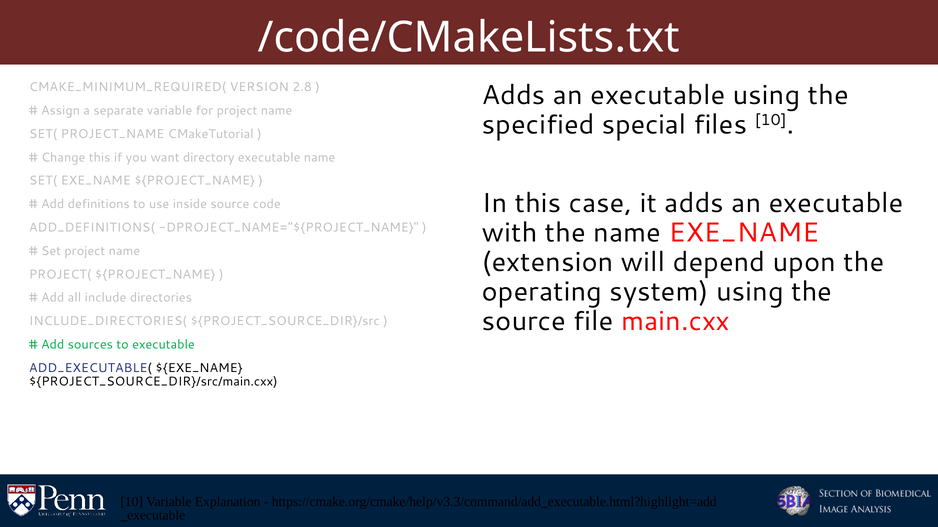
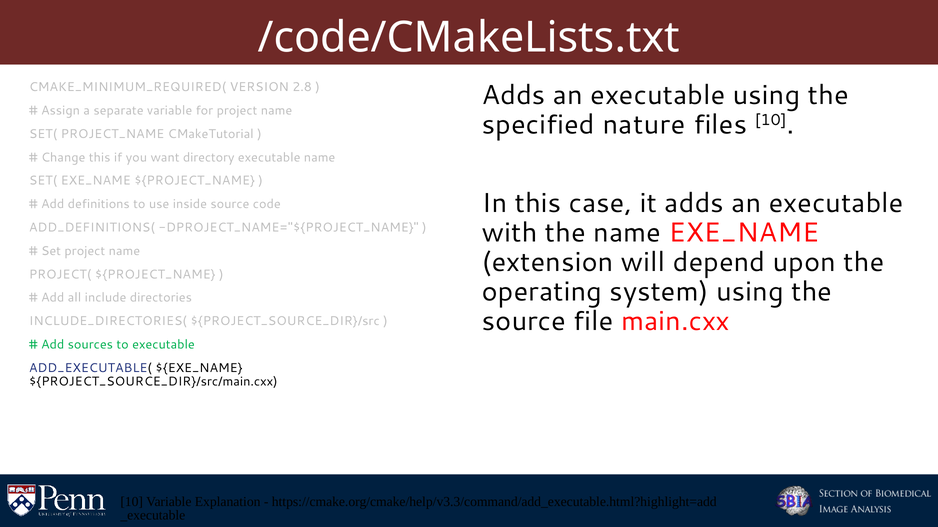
special: special -> nature
